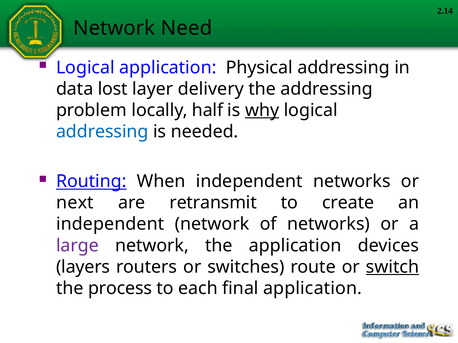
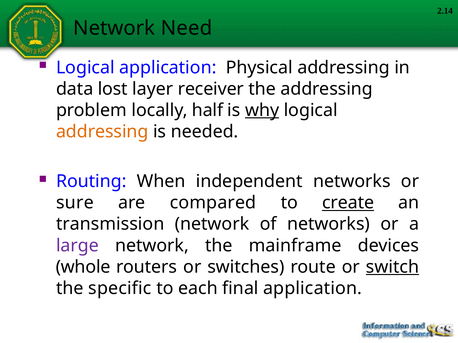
delivery: delivery -> receiver
addressing at (102, 132) colour: blue -> orange
Routing underline: present -> none
next: next -> sure
retransmit: retransmit -> compared
create underline: none -> present
independent at (110, 224): independent -> transmission
the application: application -> mainframe
layers: layers -> whole
process: process -> specific
